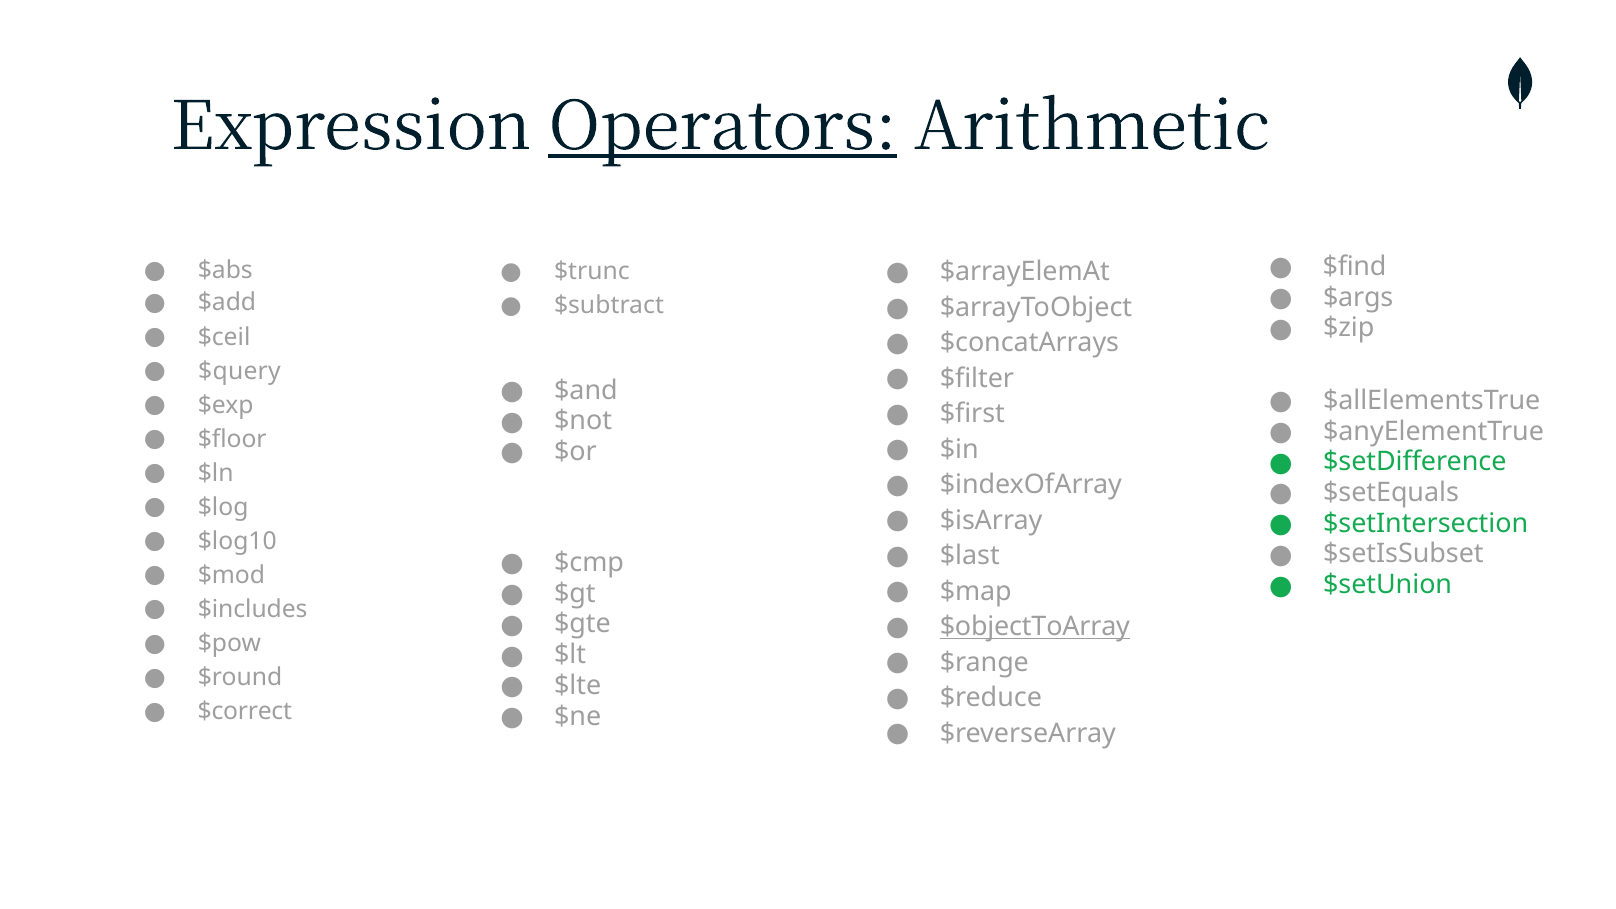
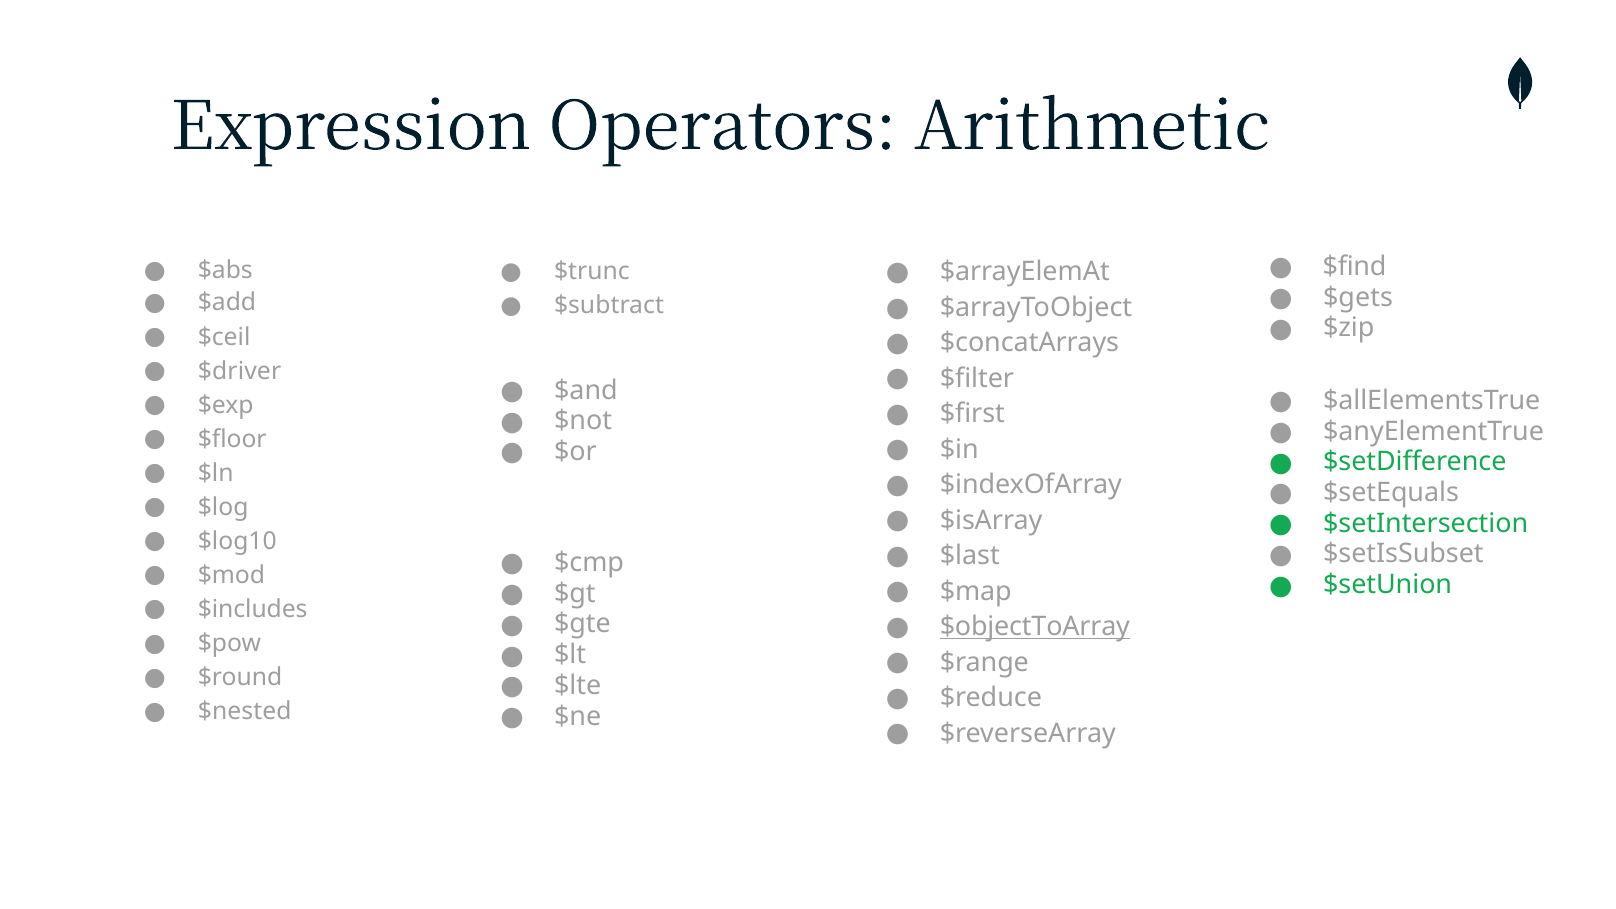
Operators underline: present -> none
$args: $args -> $gets
$query: $query -> $driver
$correct: $correct -> $nested
